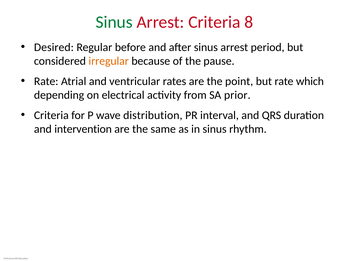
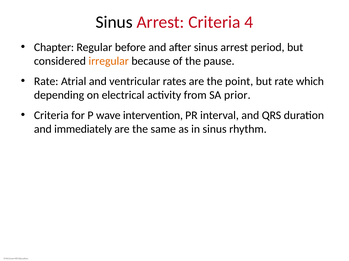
Sinus at (114, 22) colour: green -> black
8: 8 -> 4
Desired: Desired -> Chapter
distribution: distribution -> intervention
intervention: intervention -> immediately
